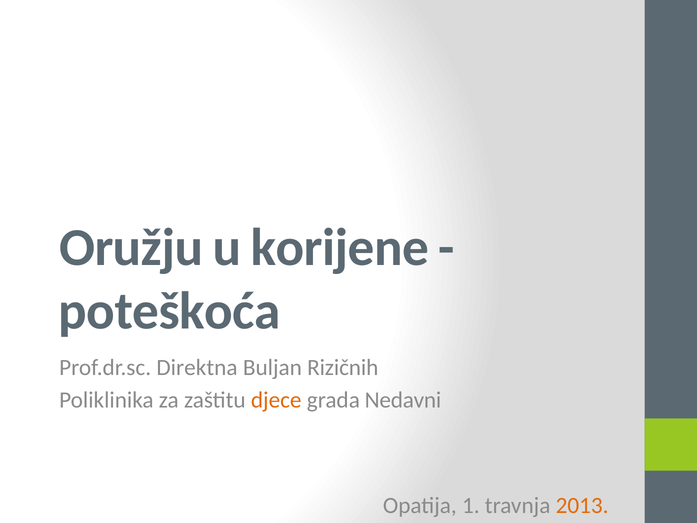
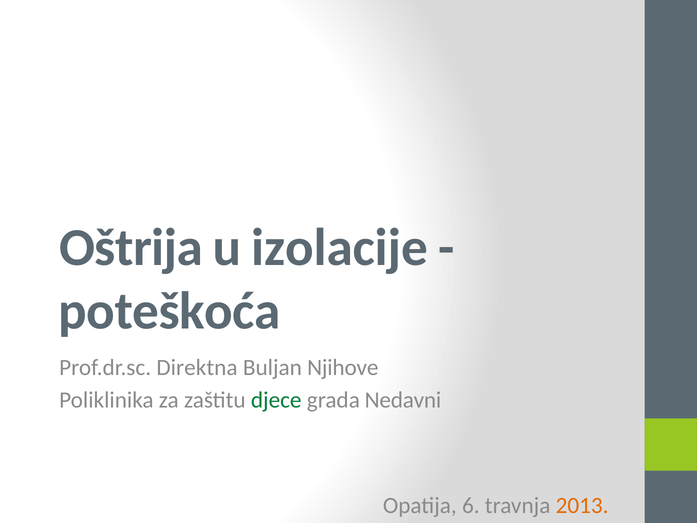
Oružju: Oružju -> Oštrija
korijene: korijene -> izolacije
Rizičnih: Rizičnih -> Njihove
djece colour: orange -> green
1: 1 -> 6
